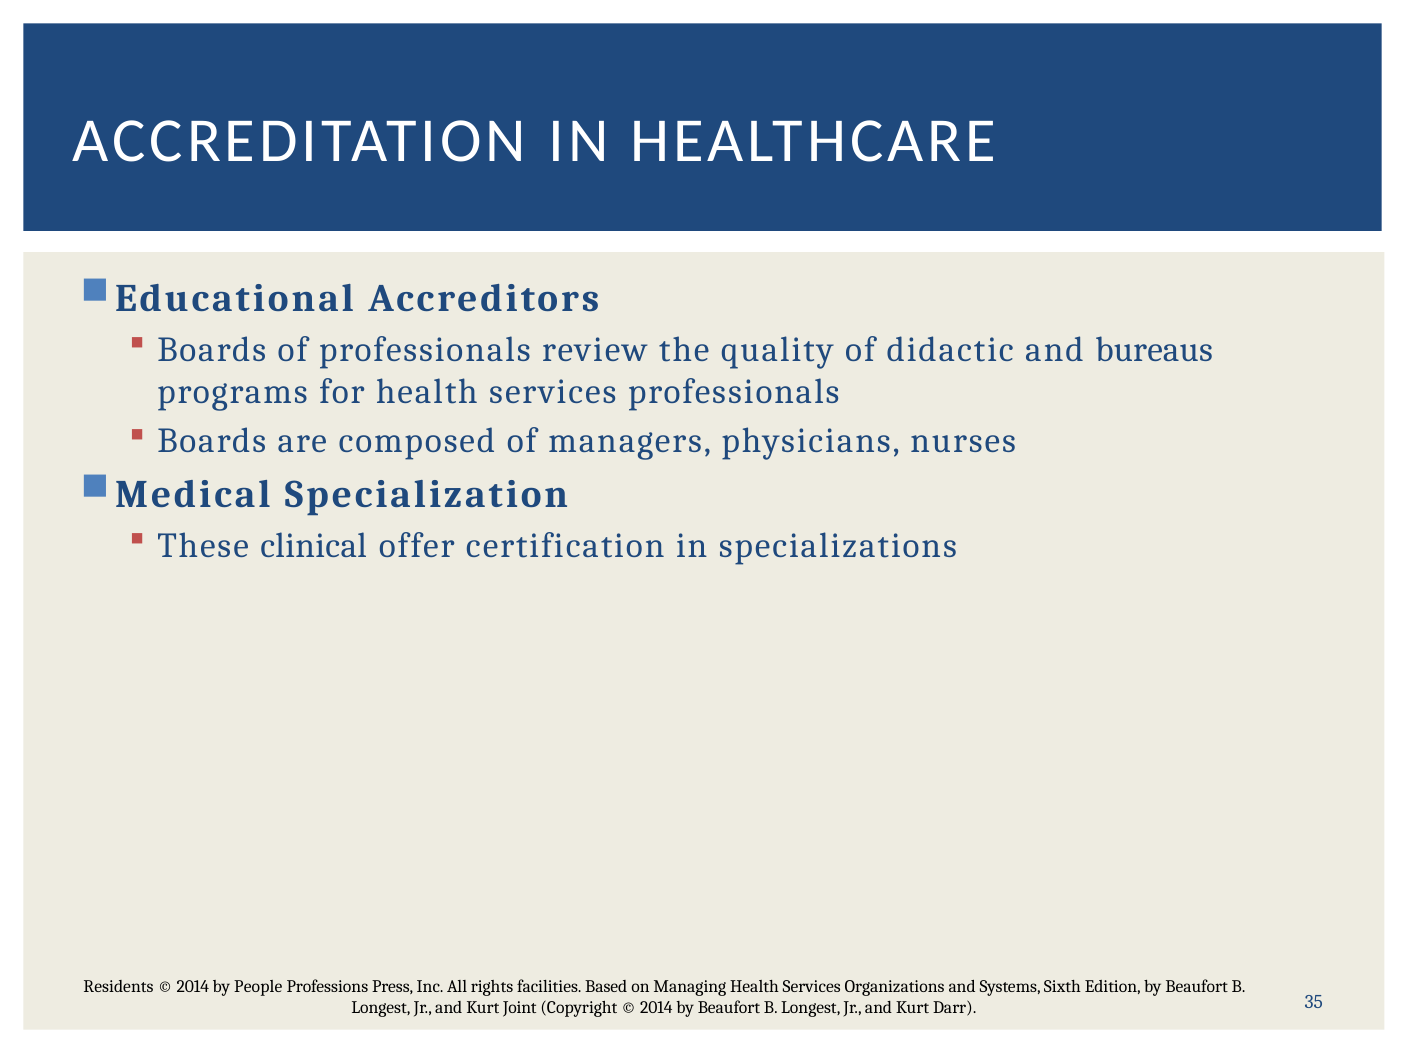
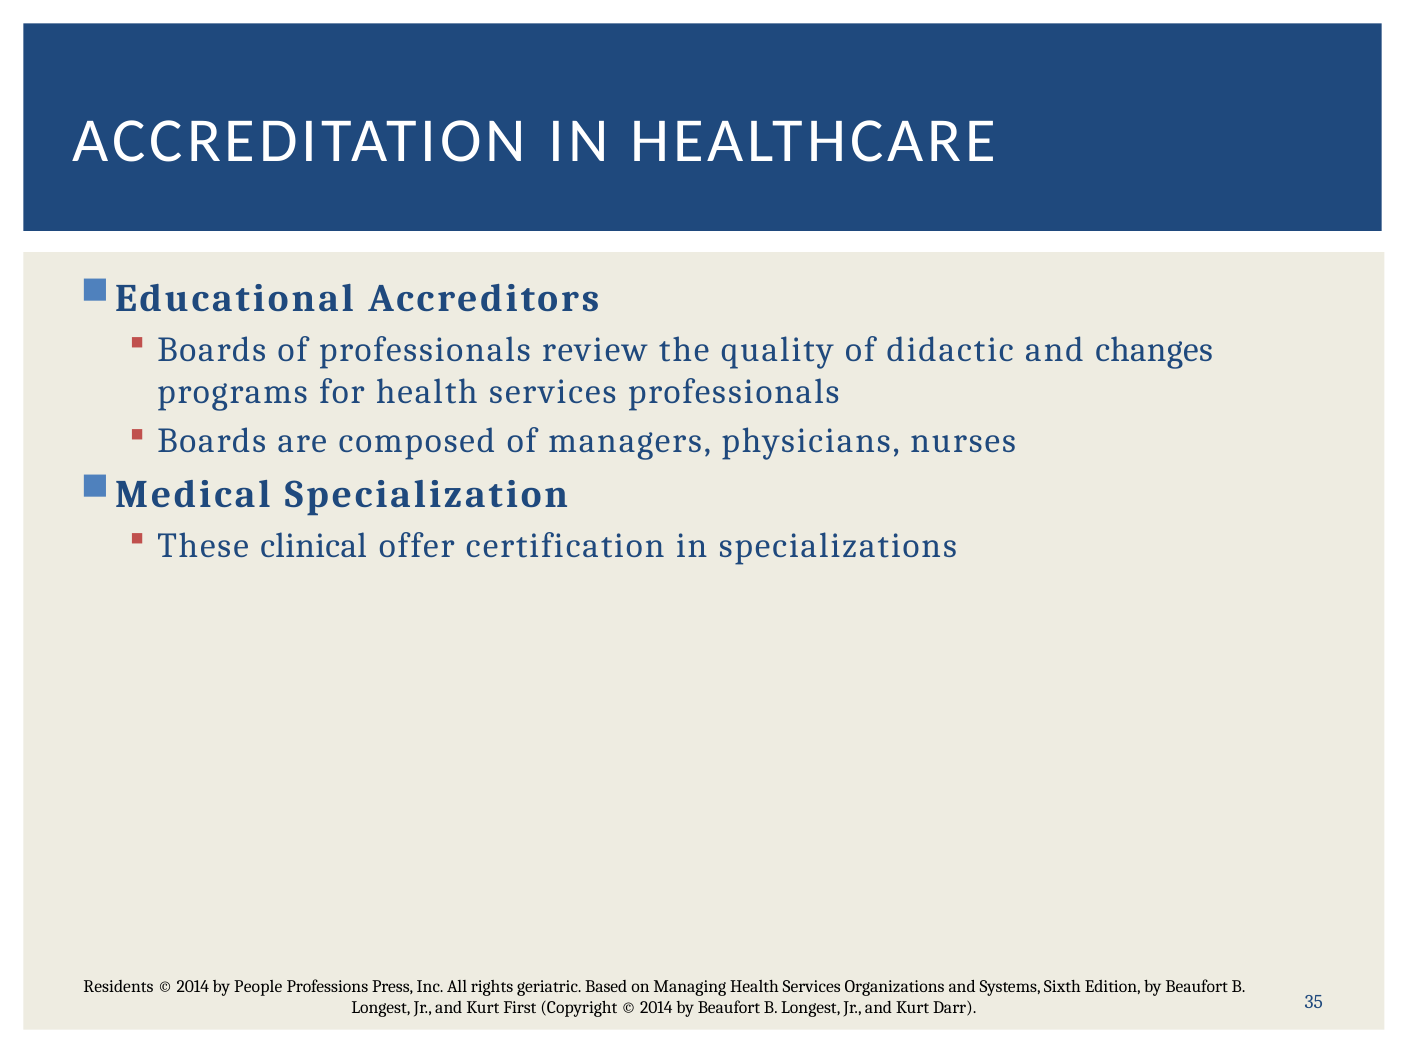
bureaus: bureaus -> changes
facilities: facilities -> geriatric
Joint: Joint -> First
